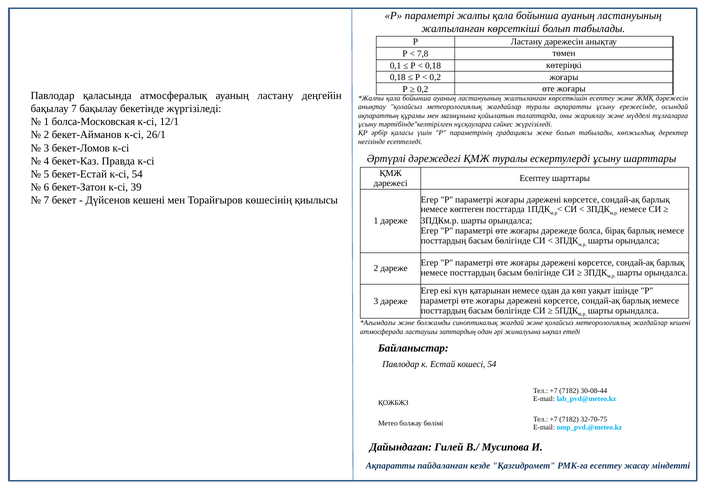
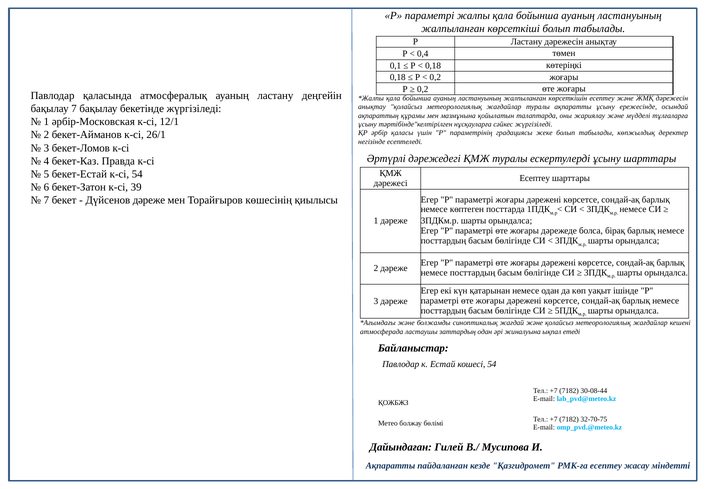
7,8: 7,8 -> 0,4
болса-Московская: болса-Московская -> әрбір-Московская
Дүйсенов кешені: кешені -> дәреже
